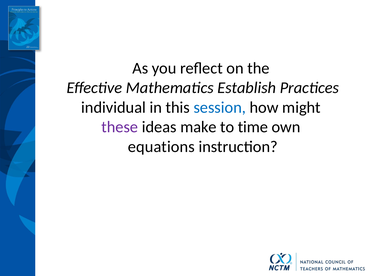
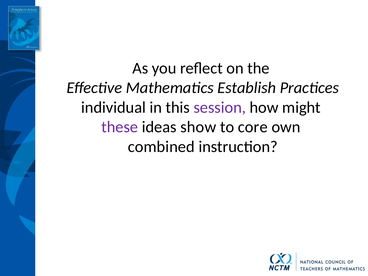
session colour: blue -> purple
make: make -> show
time: time -> core
equations: equations -> combined
